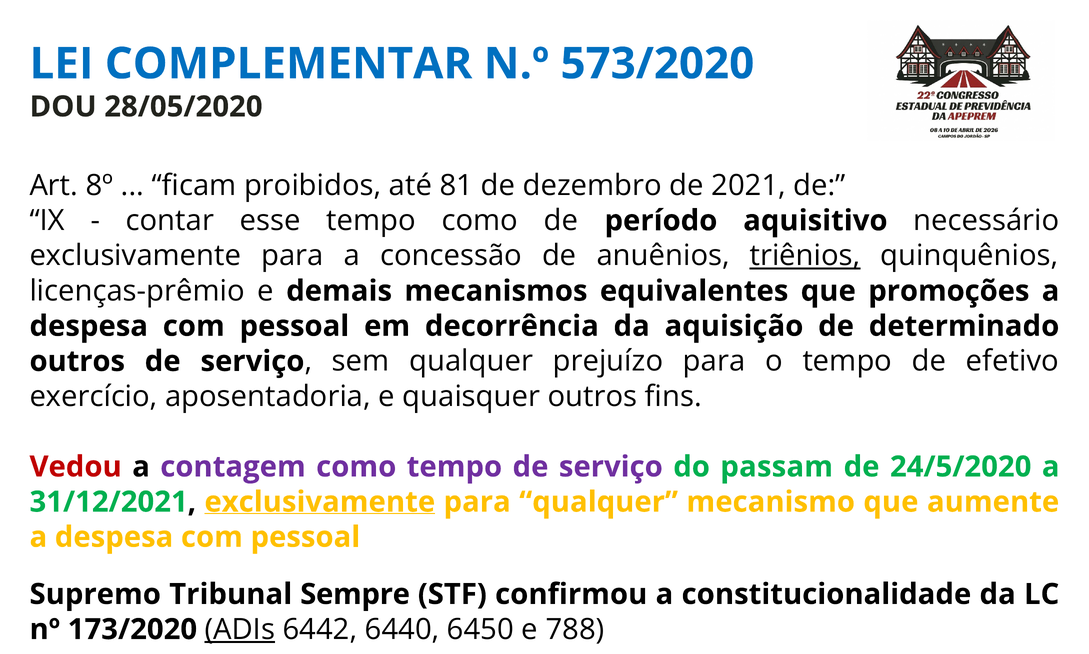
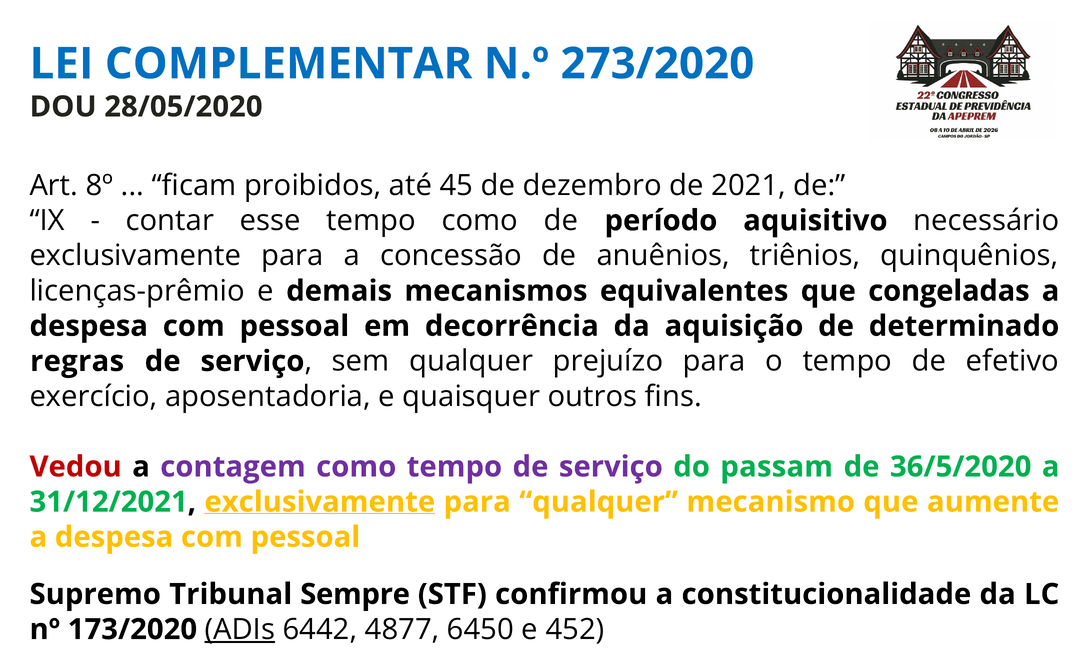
573/2020: 573/2020 -> 273/2020
81: 81 -> 45
triênios underline: present -> none
promoções: promoções -> congeladas
outros at (77, 361): outros -> regras
24/5/2020: 24/5/2020 -> 36/5/2020
6440: 6440 -> 4877
788: 788 -> 452
